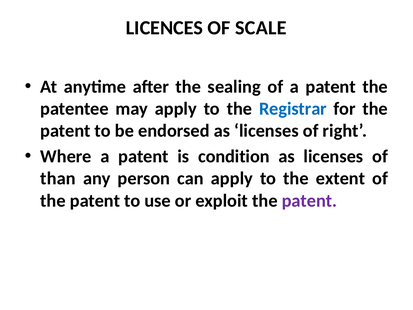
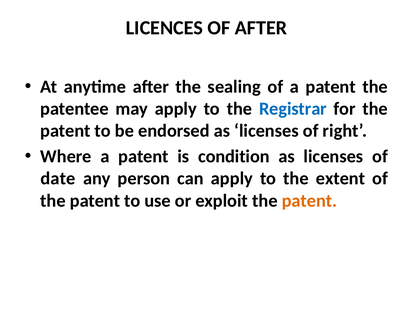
OF SCALE: SCALE -> AFTER
than: than -> date
patent at (309, 200) colour: purple -> orange
